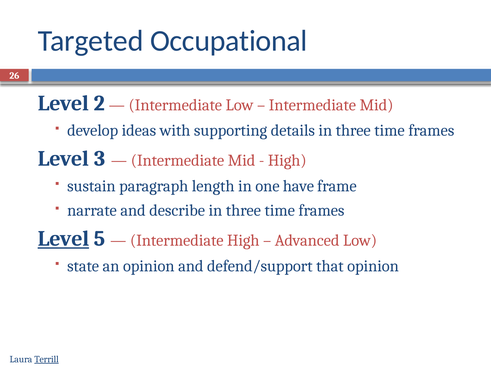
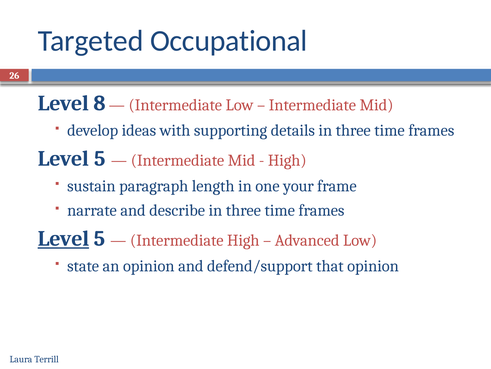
2: 2 -> 8
3 at (100, 158): 3 -> 5
have: have -> your
Terrill underline: present -> none
